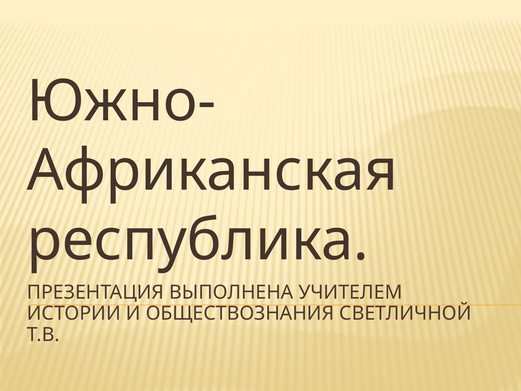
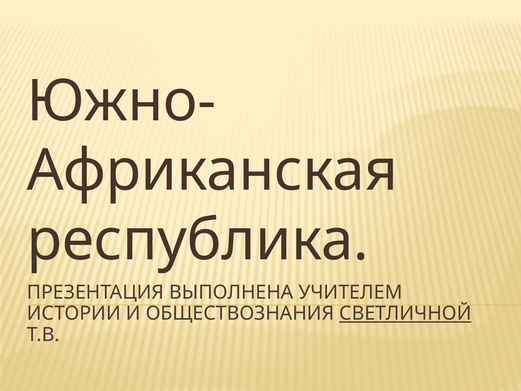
СВЕТЛИЧНОЙ underline: none -> present
